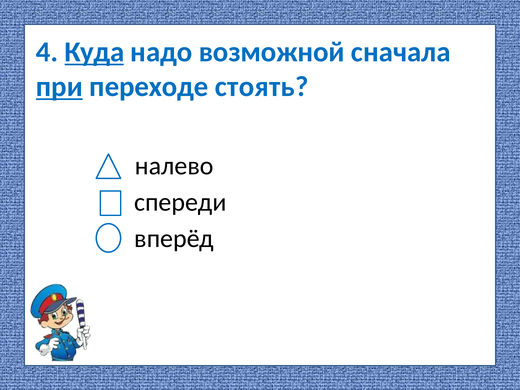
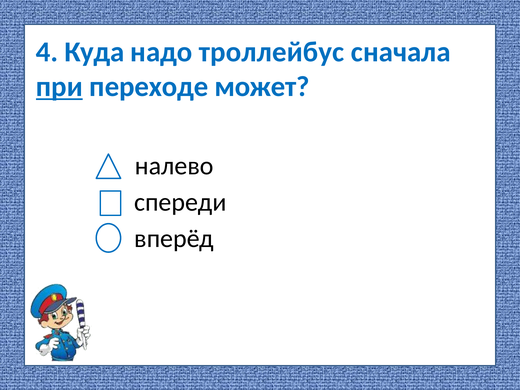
Куда underline: present -> none
возможной: возможной -> троллейбус
стоять: стоять -> может
